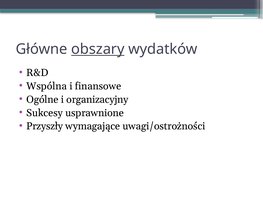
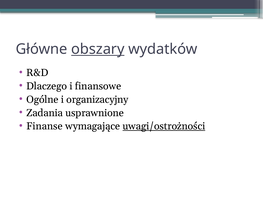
Wspólna: Wspólna -> Dlaczego
Sukcesy: Sukcesy -> Zadania
Przyszły: Przyszły -> Finanse
uwagi/ostrożności underline: none -> present
